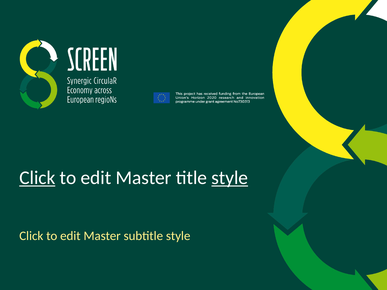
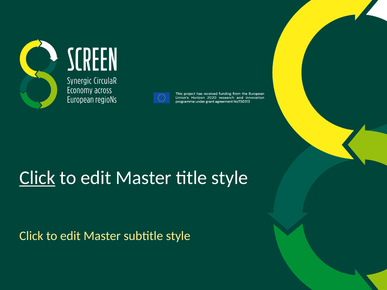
style at (230, 178) underline: present -> none
